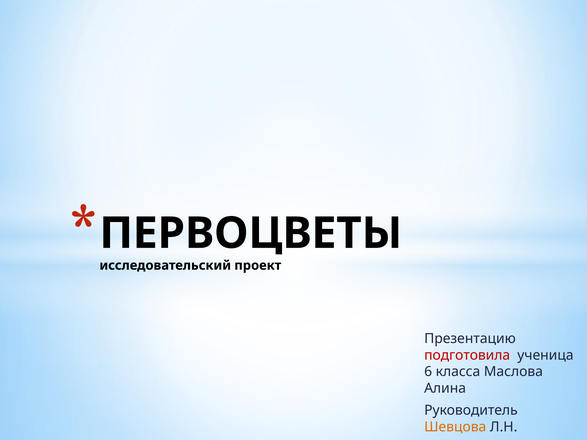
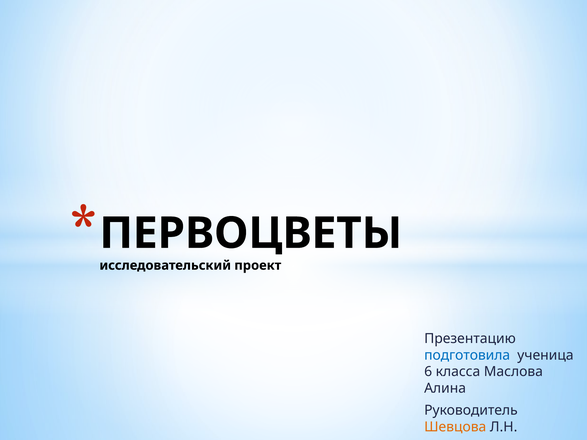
подготовила colour: red -> blue
